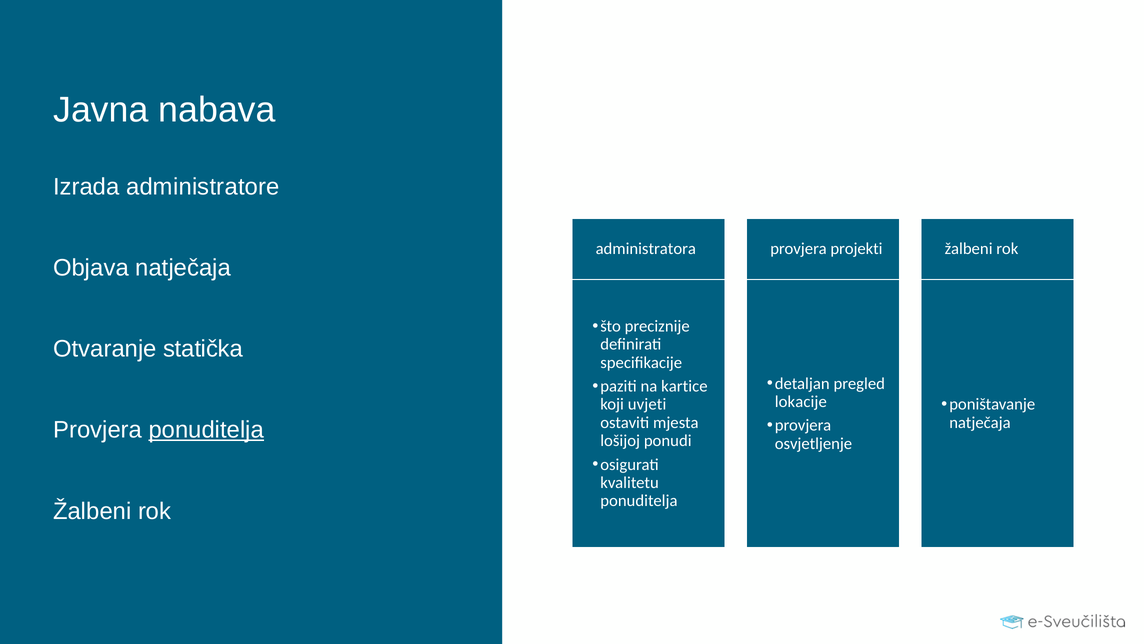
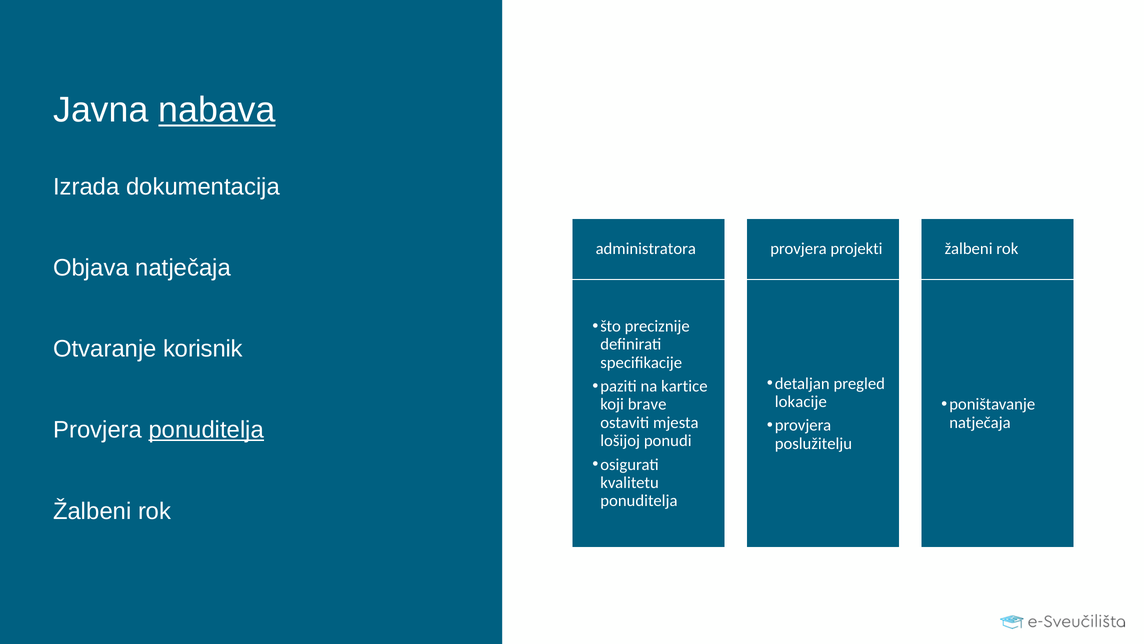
nabava underline: none -> present
administratore: administratore -> dokumentacija
statička: statička -> korisnik
uvjeti: uvjeti -> brave
osvjetljenje: osvjetljenje -> poslužitelju
